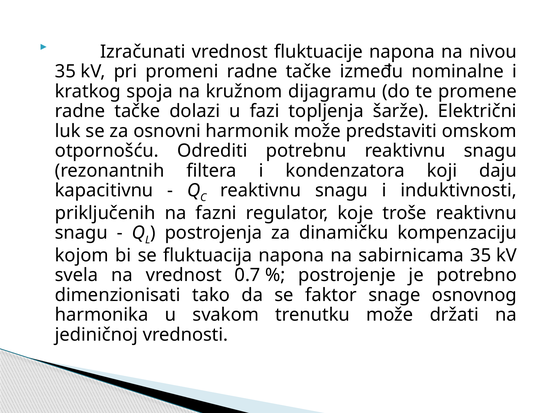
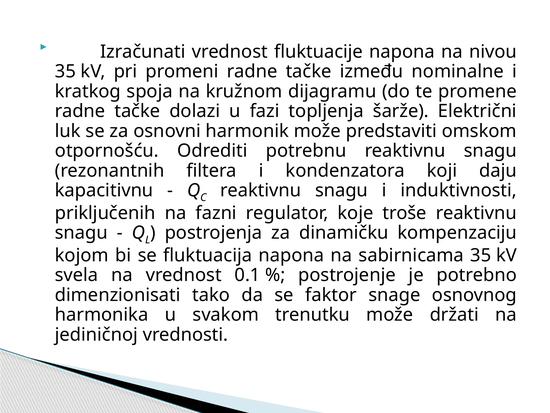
0.7: 0.7 -> 0.1
